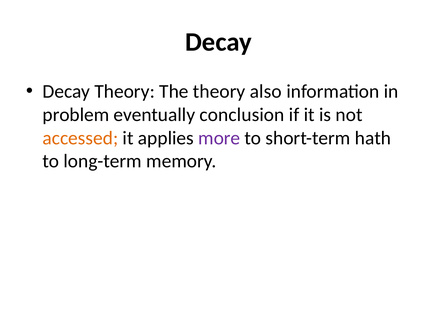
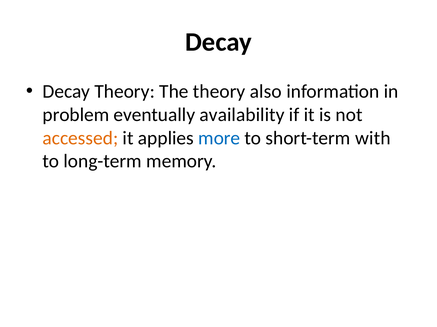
conclusion: conclusion -> availability
more colour: purple -> blue
hath: hath -> with
